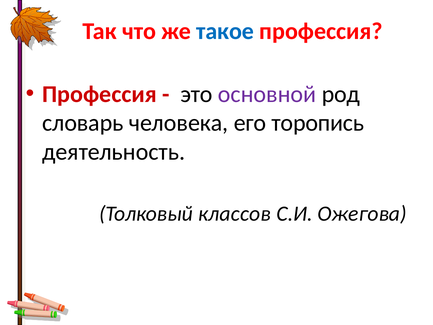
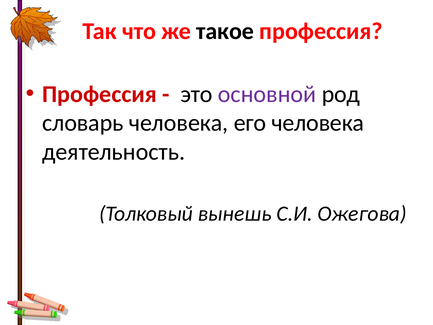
такое colour: blue -> black
его торопись: торопись -> человека
классов: классов -> вынешь
